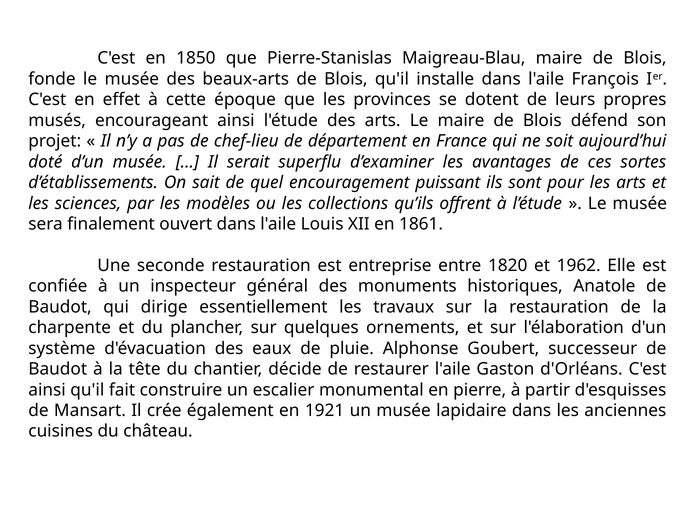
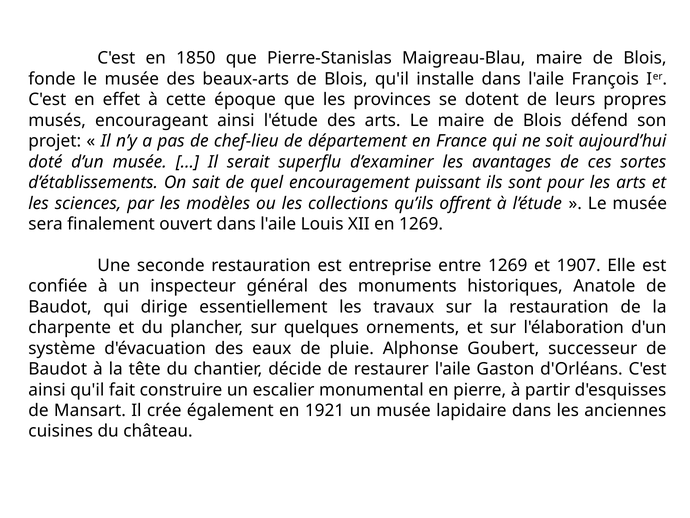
en 1861: 1861 -> 1269
entre 1820: 1820 -> 1269
1962: 1962 -> 1907
